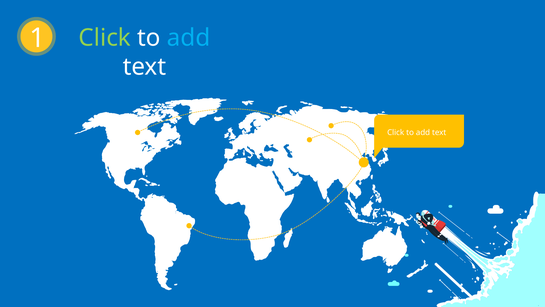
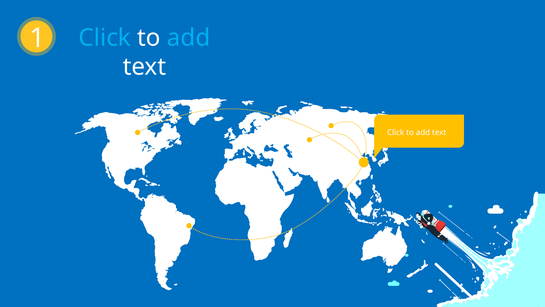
Click at (105, 38) colour: light green -> light blue
